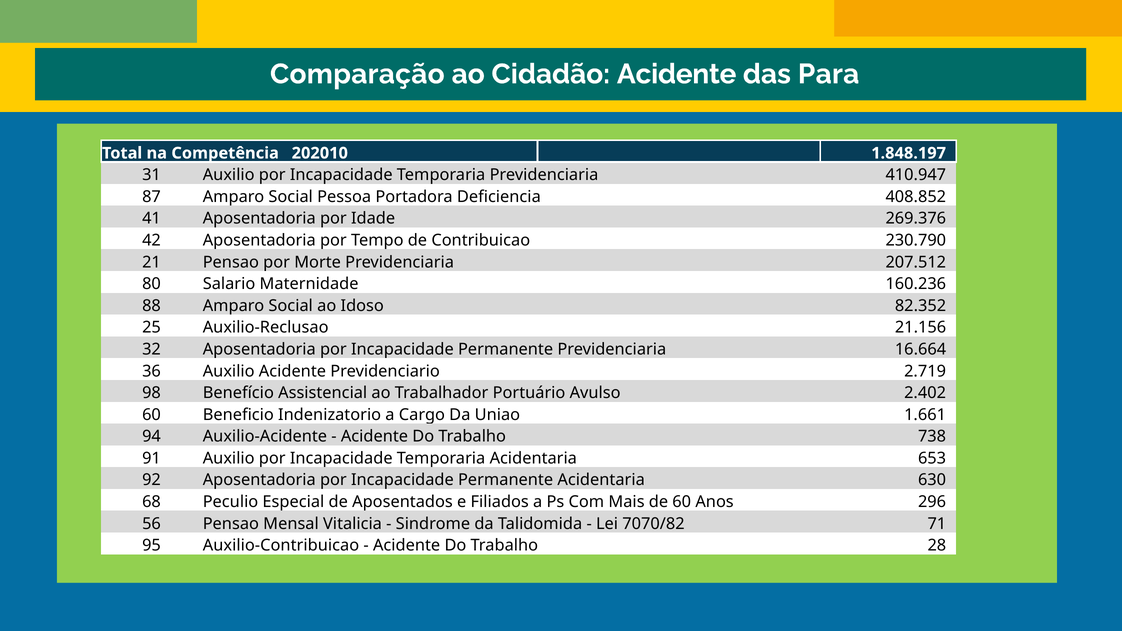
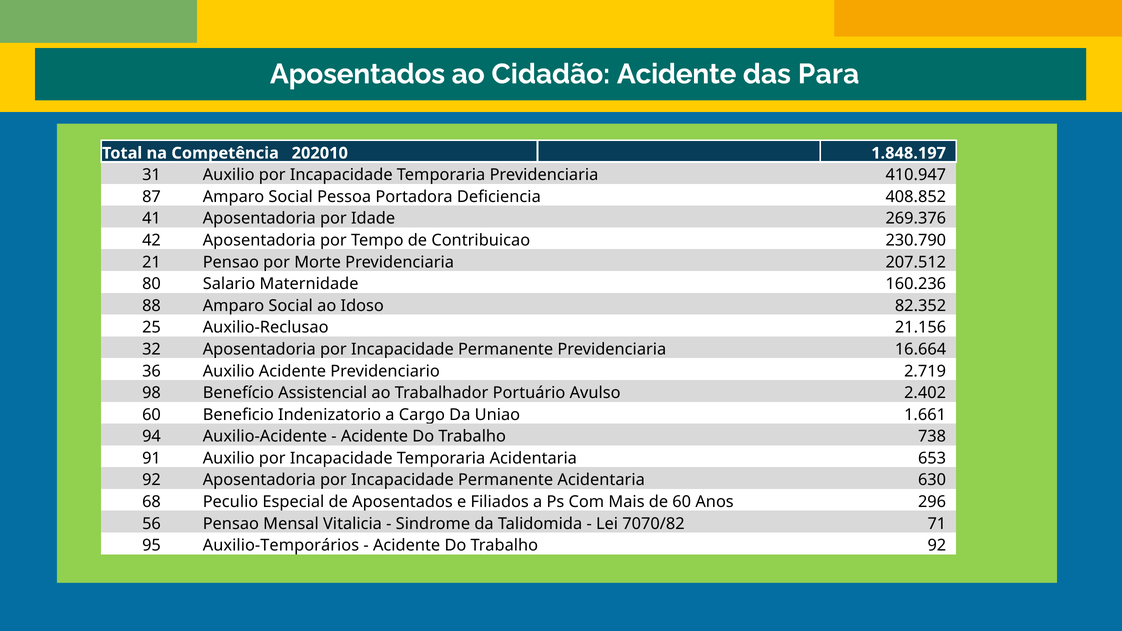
Comparação at (357, 74): Comparação -> Aposentados
Auxilio-Contribuicao: Auxilio-Contribuicao -> Auxilio-Temporários
Trabalho 28: 28 -> 92
